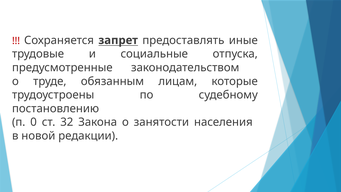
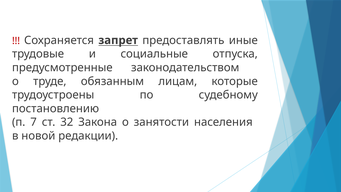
0: 0 -> 7
